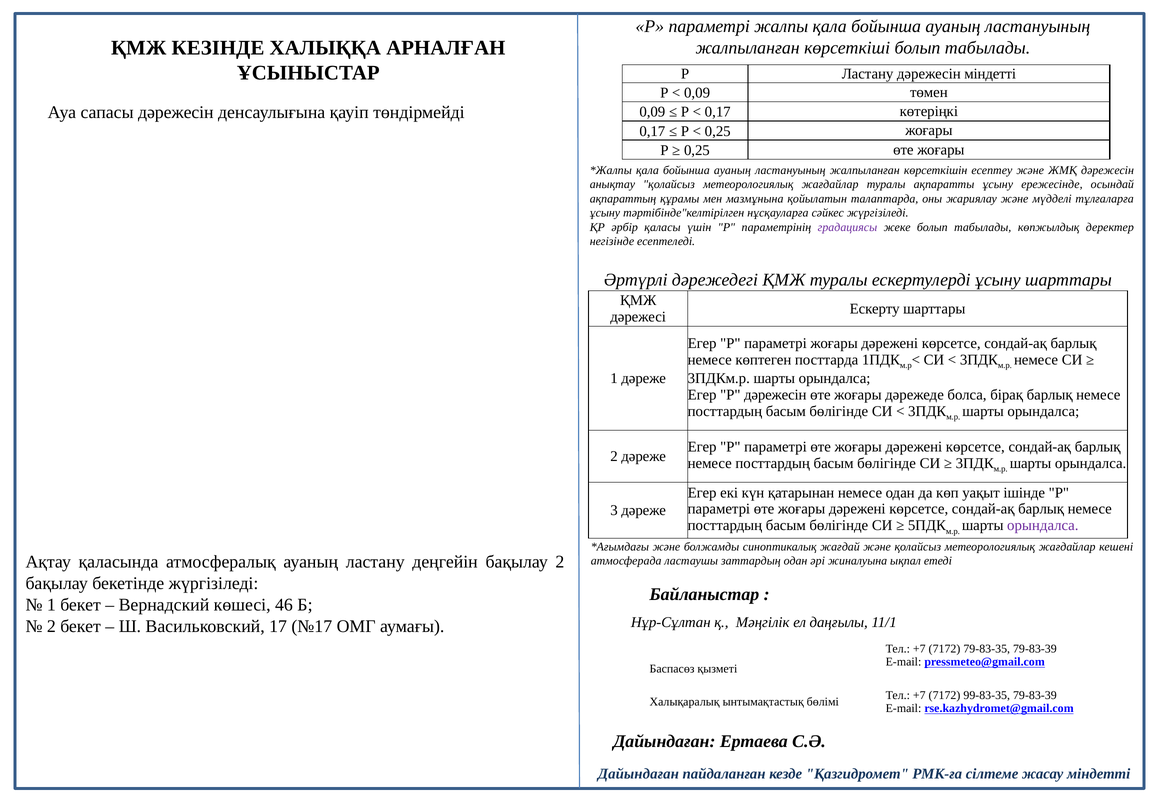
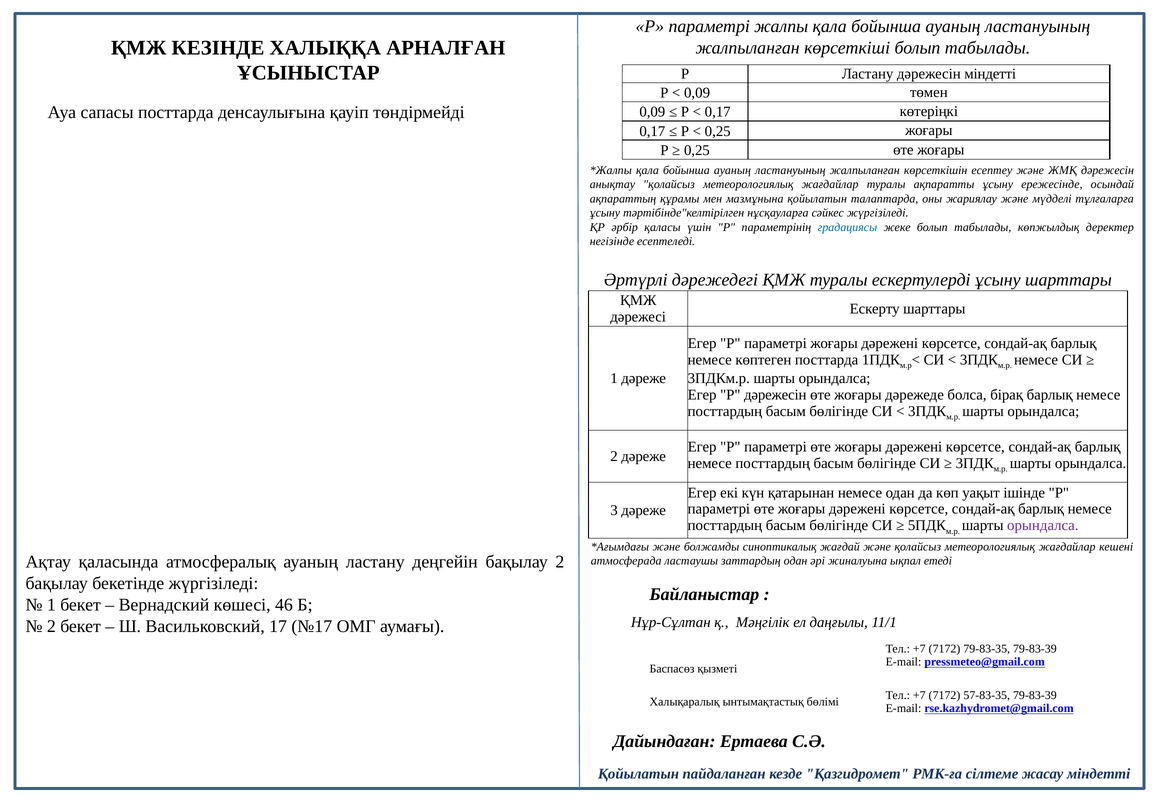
сапасы дәрежесін: дәрежесін -> посттарда
градациясы colour: purple -> blue
99-83-35: 99-83-35 -> 57-83-35
Дайындаған at (638, 774): Дайындаған -> Қойылатын
